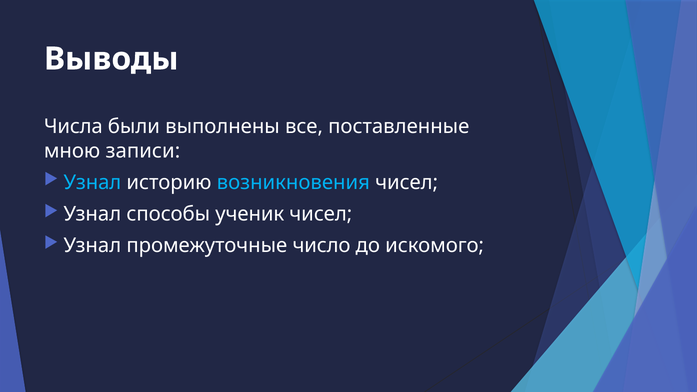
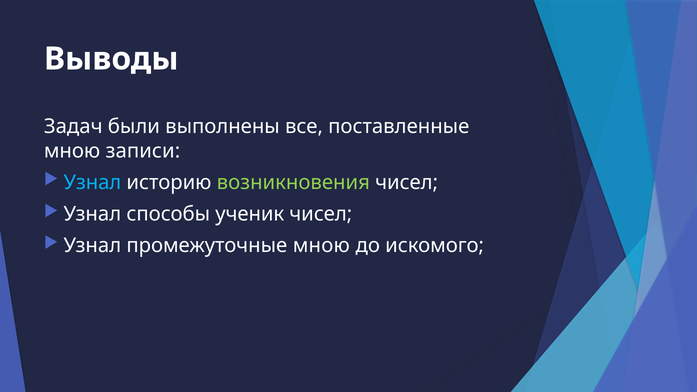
Числа: Числа -> Задач
возникновения colour: light blue -> light green
промежуточные число: число -> мною
